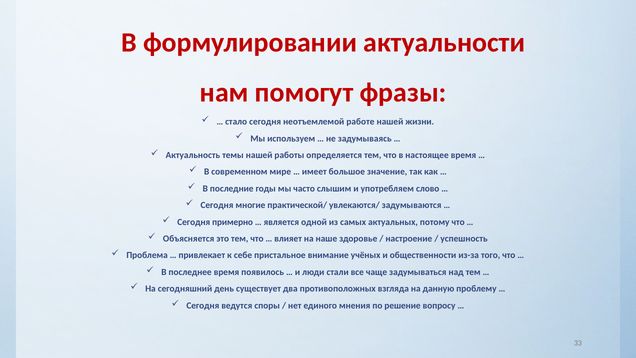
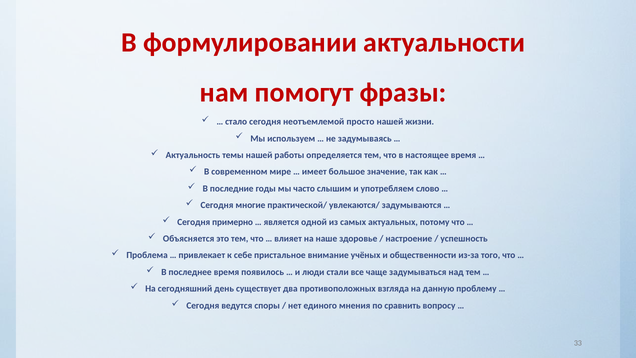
работе: работе -> просто
решение: решение -> сравнить
